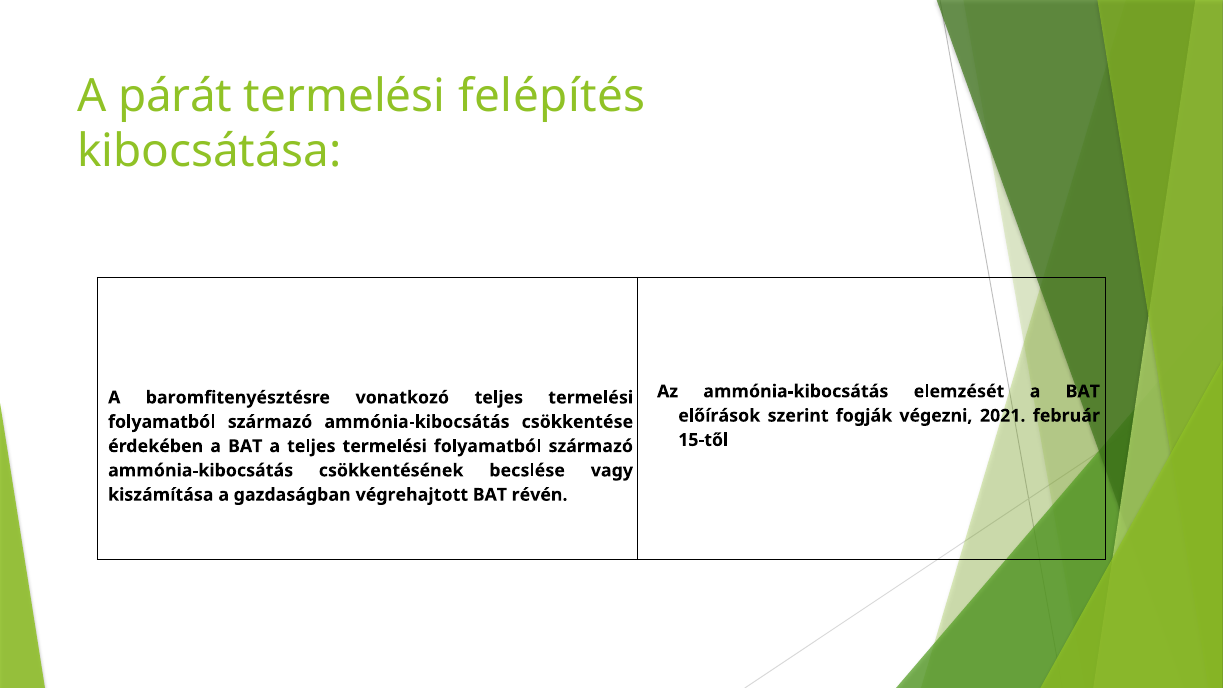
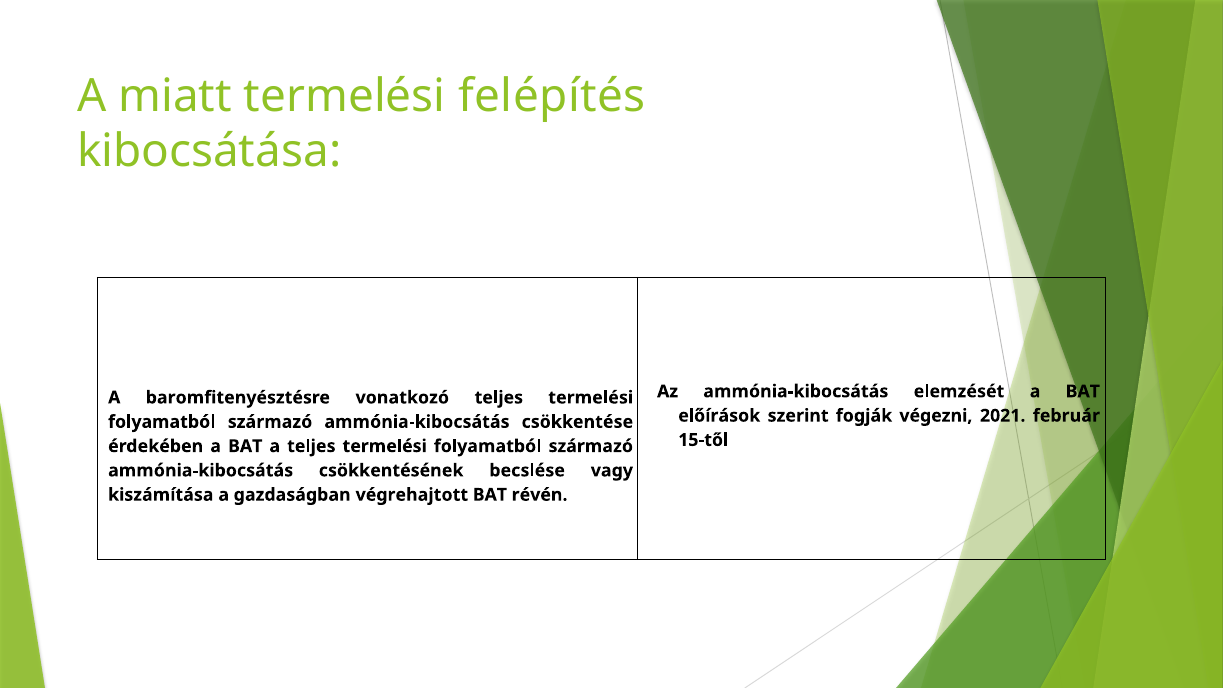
párát: párát -> miatt
